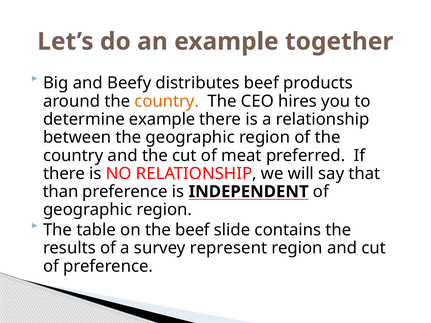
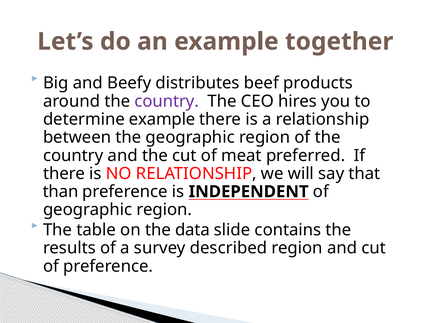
country at (167, 101) colour: orange -> purple
the beef: beef -> data
represent: represent -> described
